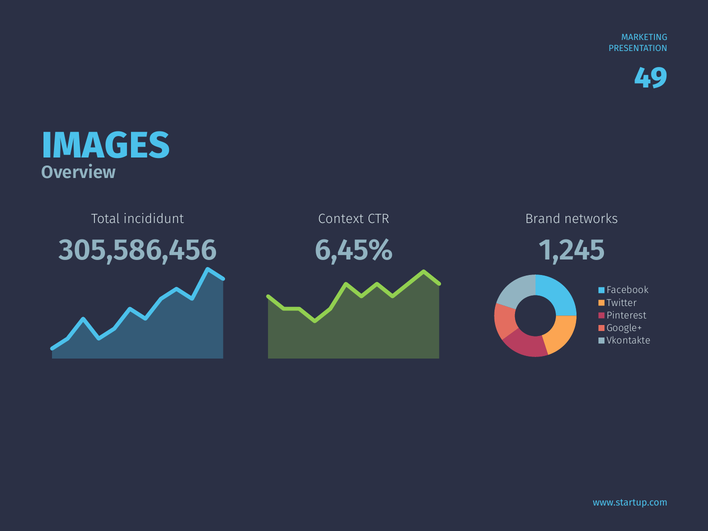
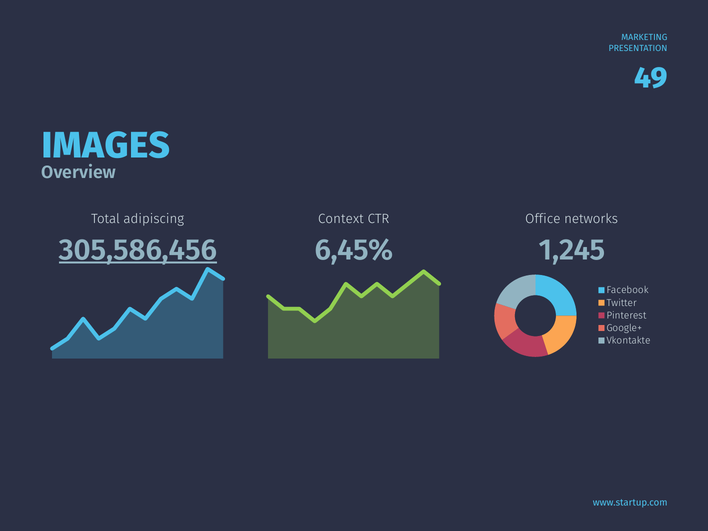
incididunt: incididunt -> adipiscing
Brand: Brand -> Office
305,586,456 underline: none -> present
